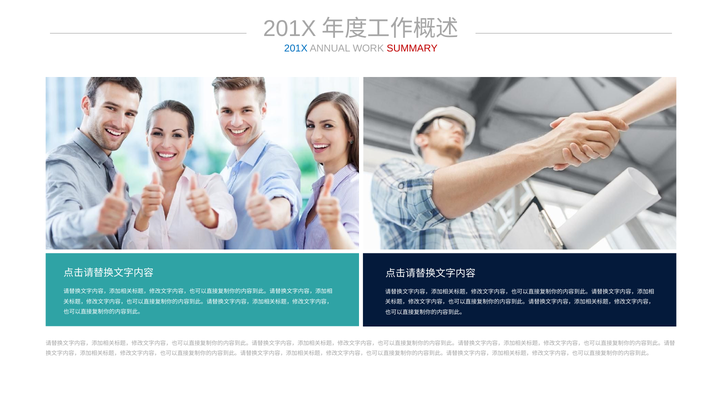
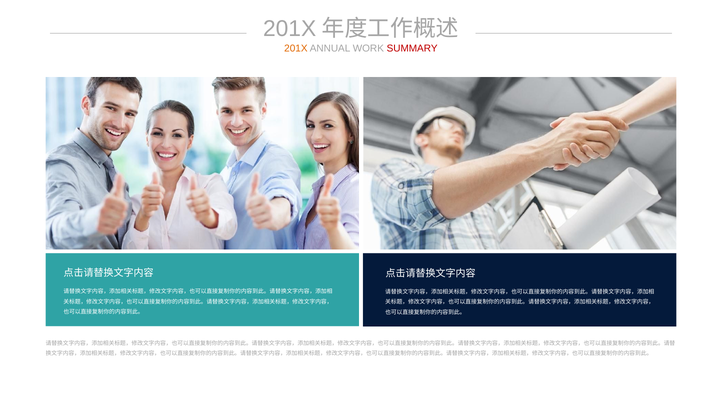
201X at (296, 48) colour: blue -> orange
